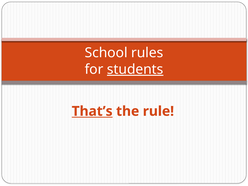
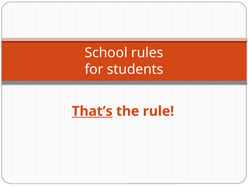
students underline: present -> none
